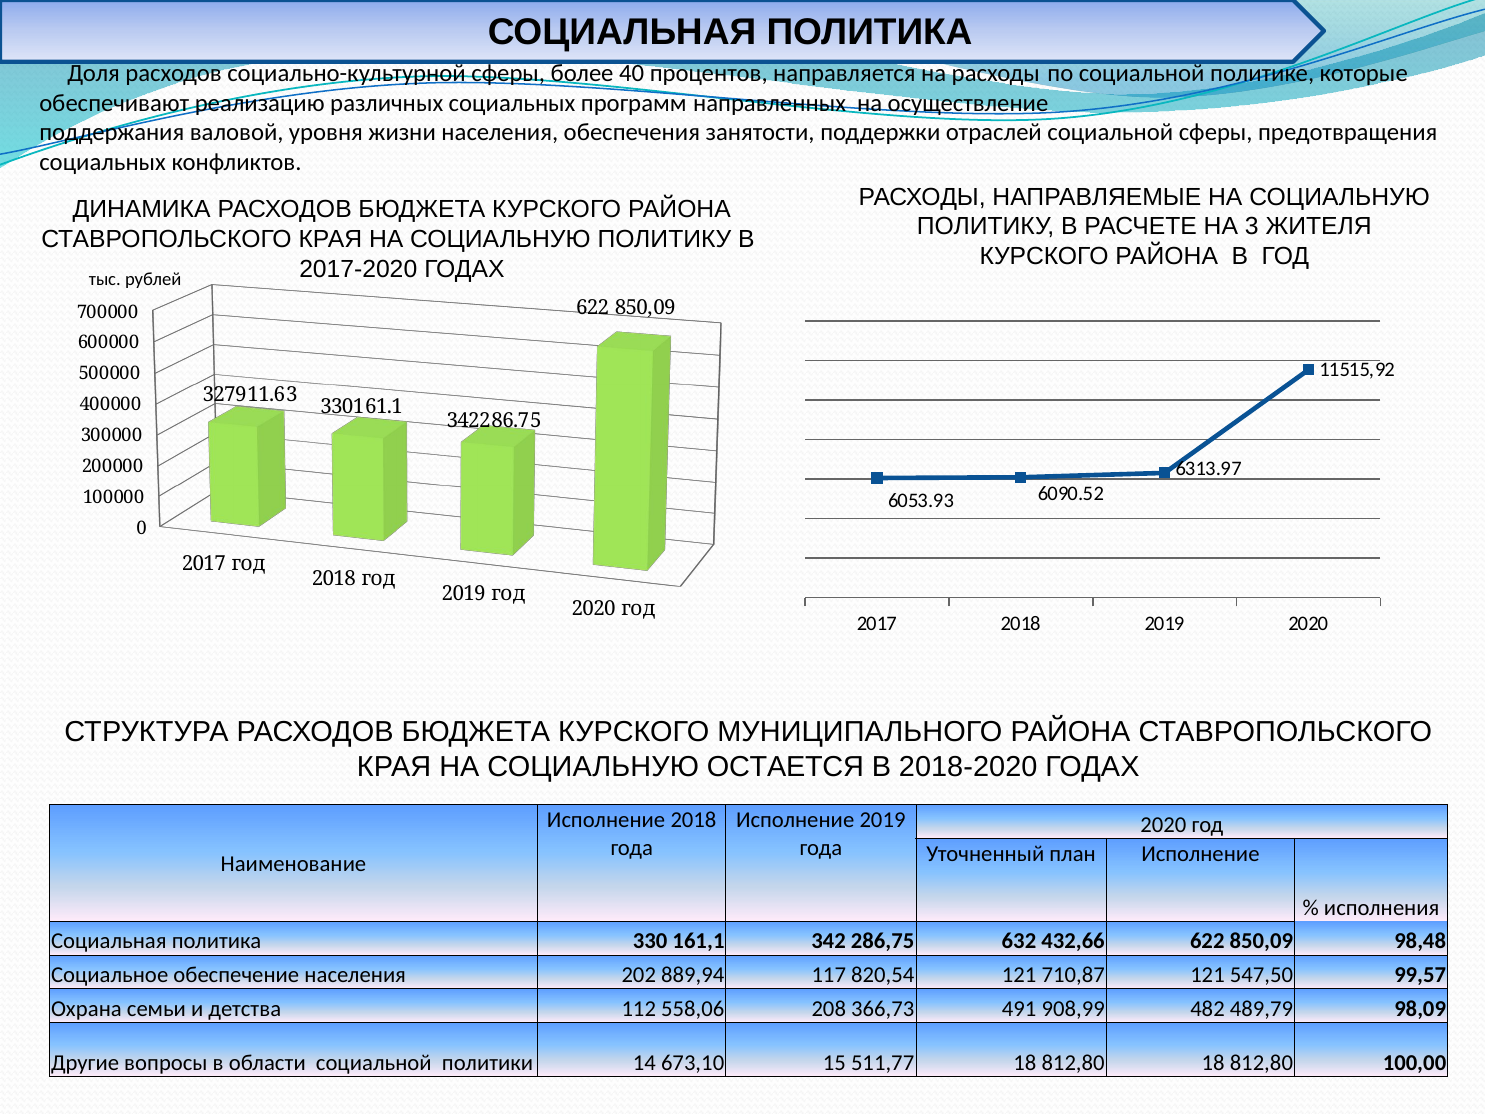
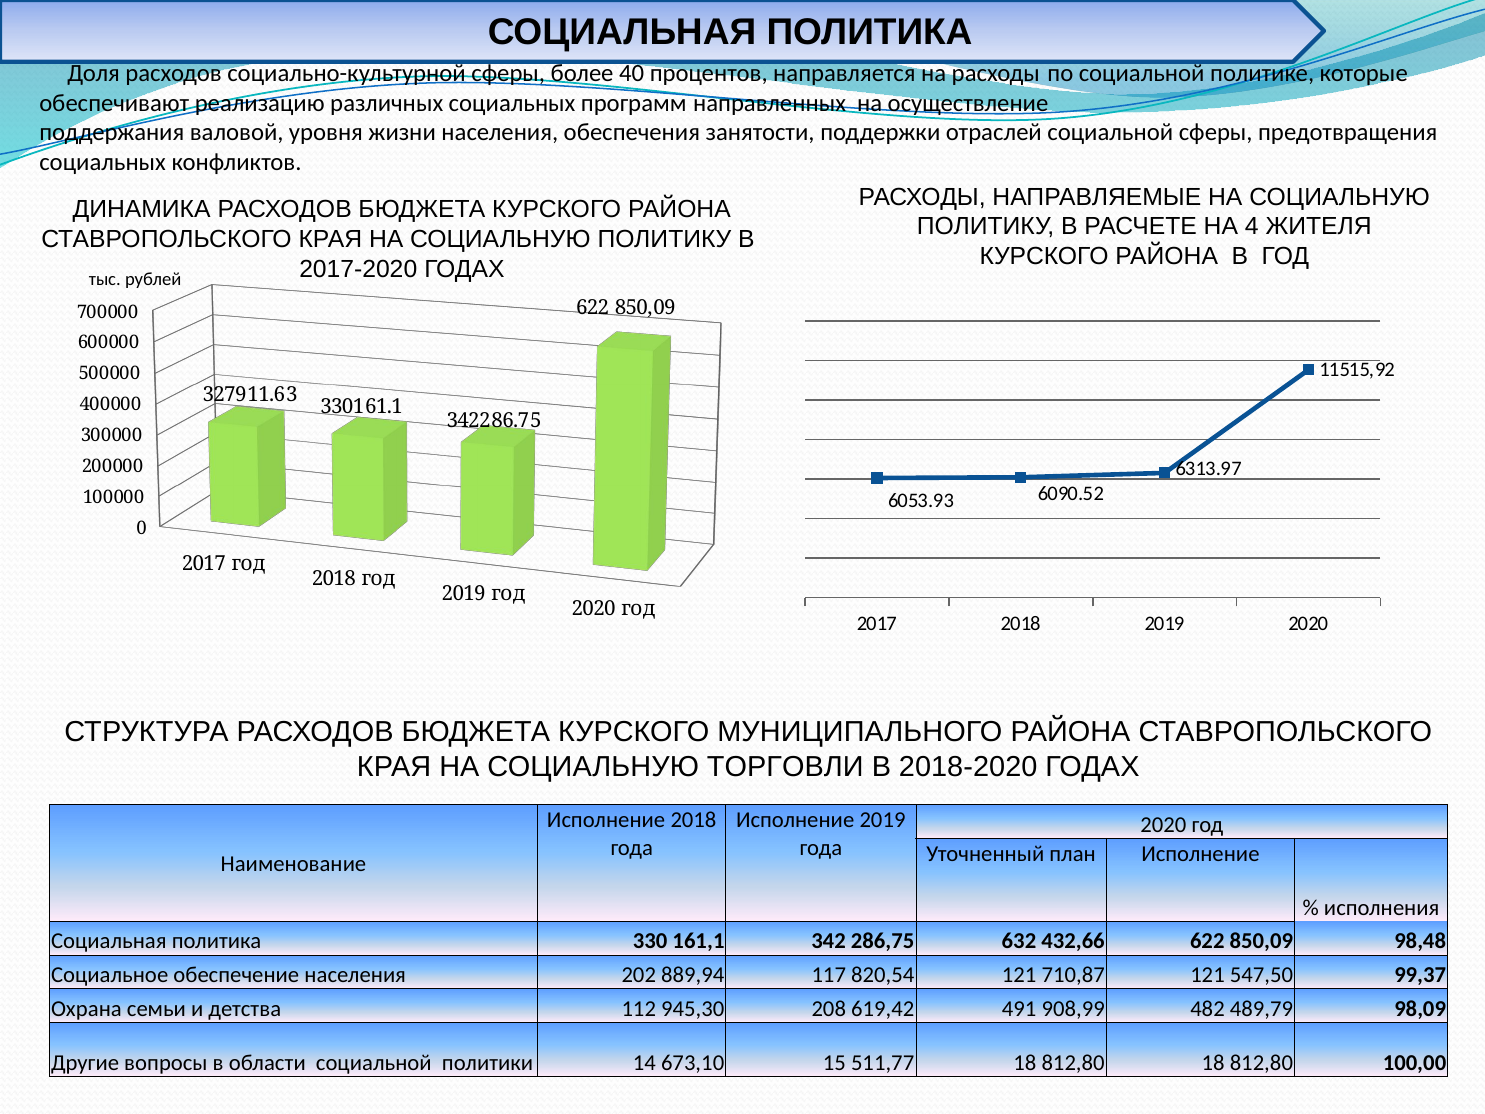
3: 3 -> 4
ОСТАЕТСЯ: ОСТАЕТСЯ -> ТОРГОВЛИ
99,57: 99,57 -> 99,37
558,06: 558,06 -> 945,30
366,73: 366,73 -> 619,42
